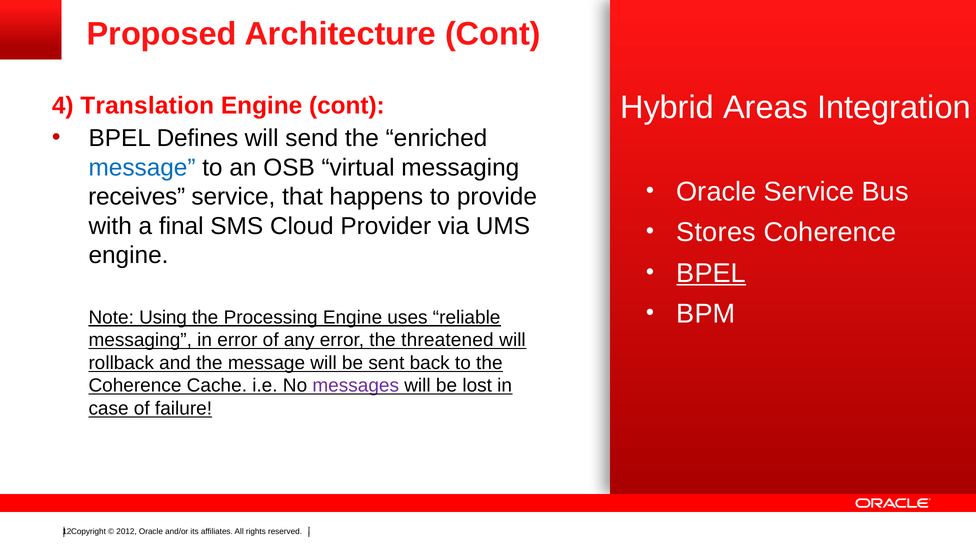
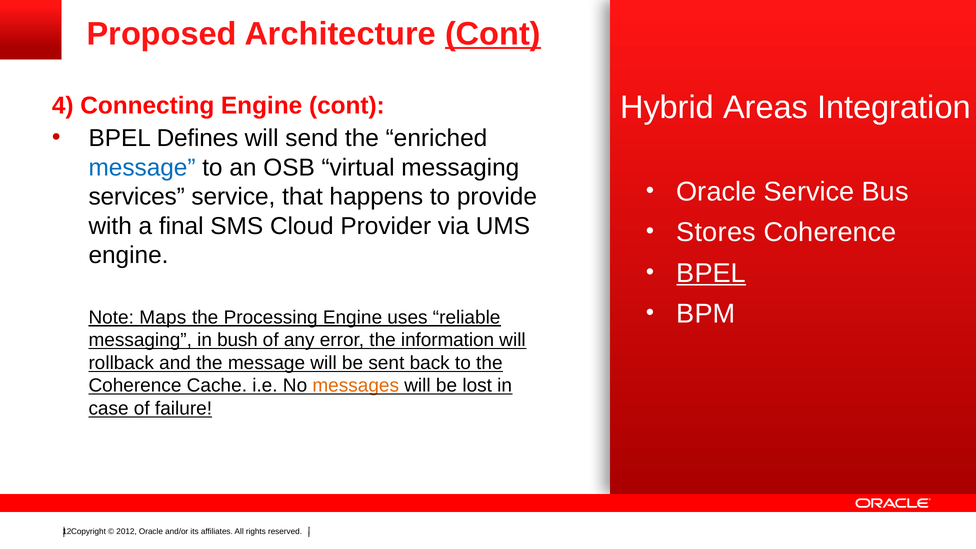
Cont at (493, 34) underline: none -> present
Translation: Translation -> Connecting
receives: receives -> services
Using: Using -> Maps
in error: error -> bush
threatened: threatened -> information
messages colour: purple -> orange
